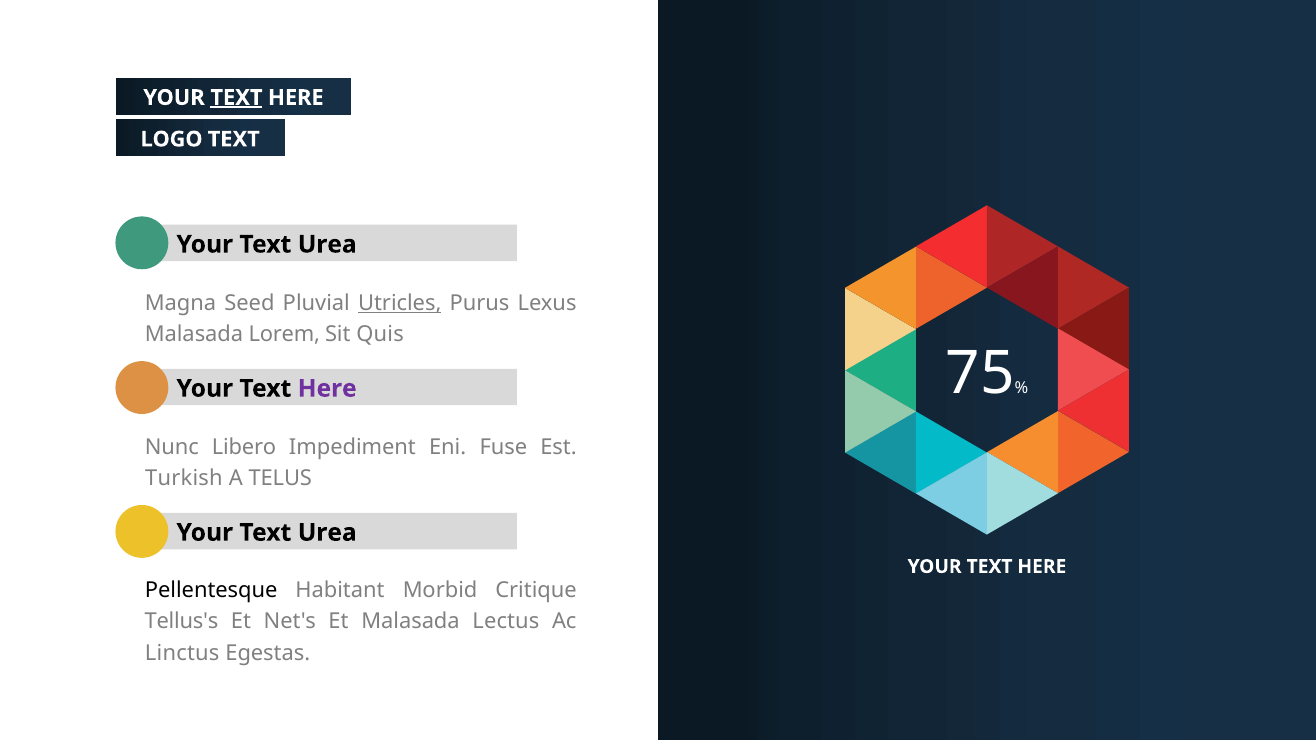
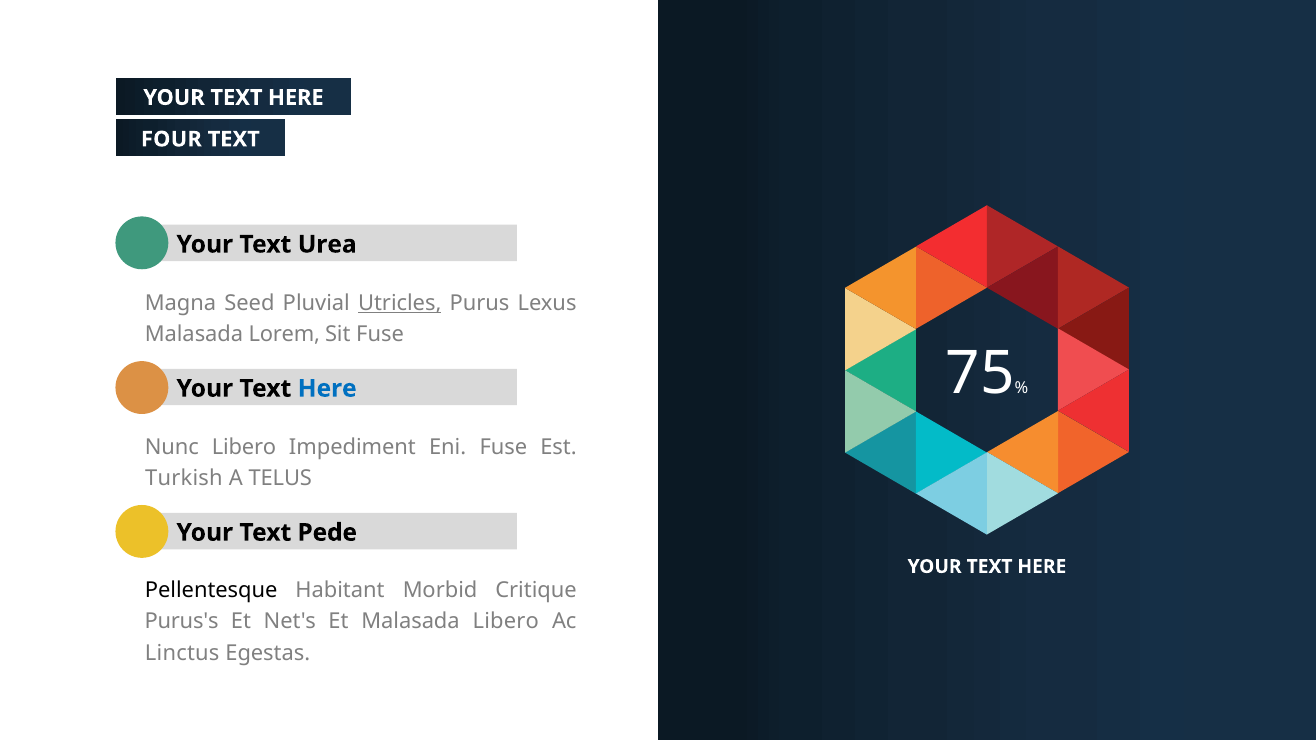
TEXT at (236, 98) underline: present -> none
LOGO: LOGO -> FOUR
Sit Quis: Quis -> Fuse
Here at (327, 389) colour: purple -> blue
Urea at (327, 533): Urea -> Pede
Tellus's: Tellus's -> Purus's
Malasada Lectus: Lectus -> Libero
